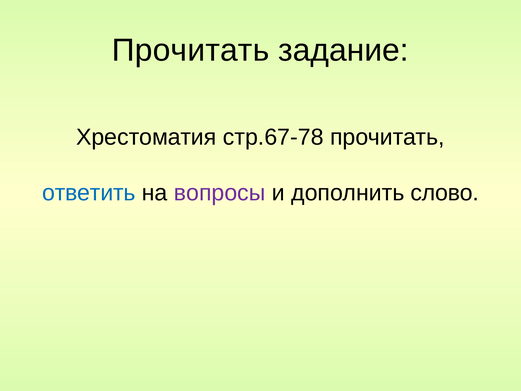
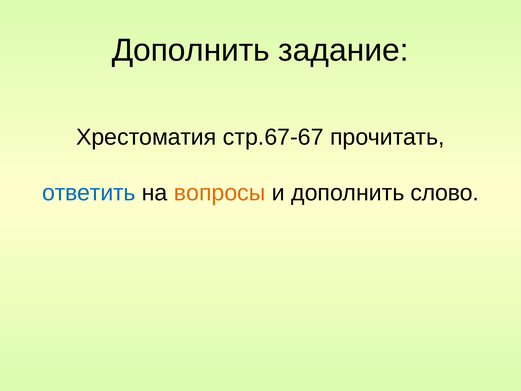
Прочитать at (191, 50): Прочитать -> Дополнить
стр.67-78: стр.67-78 -> стр.67-67
вопросы colour: purple -> orange
